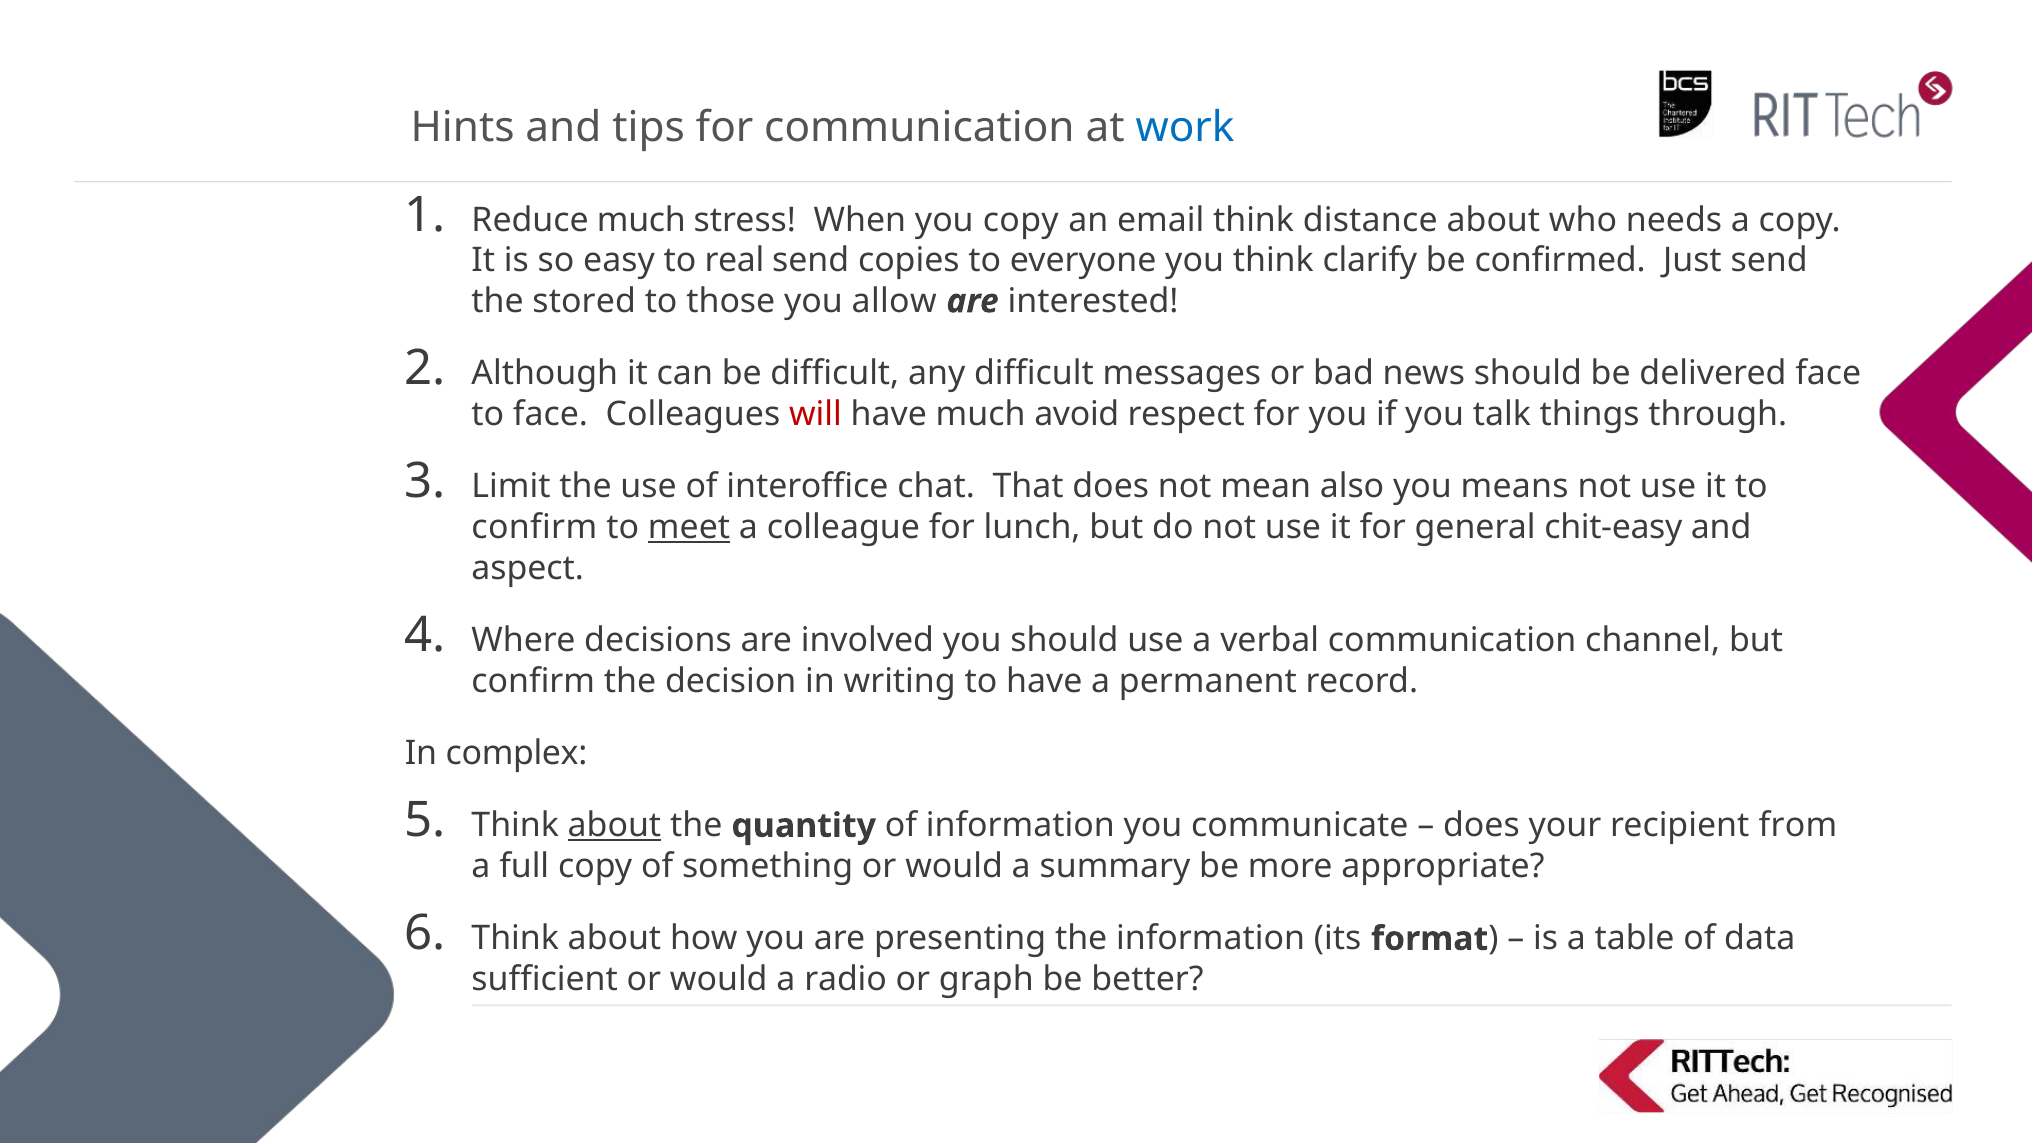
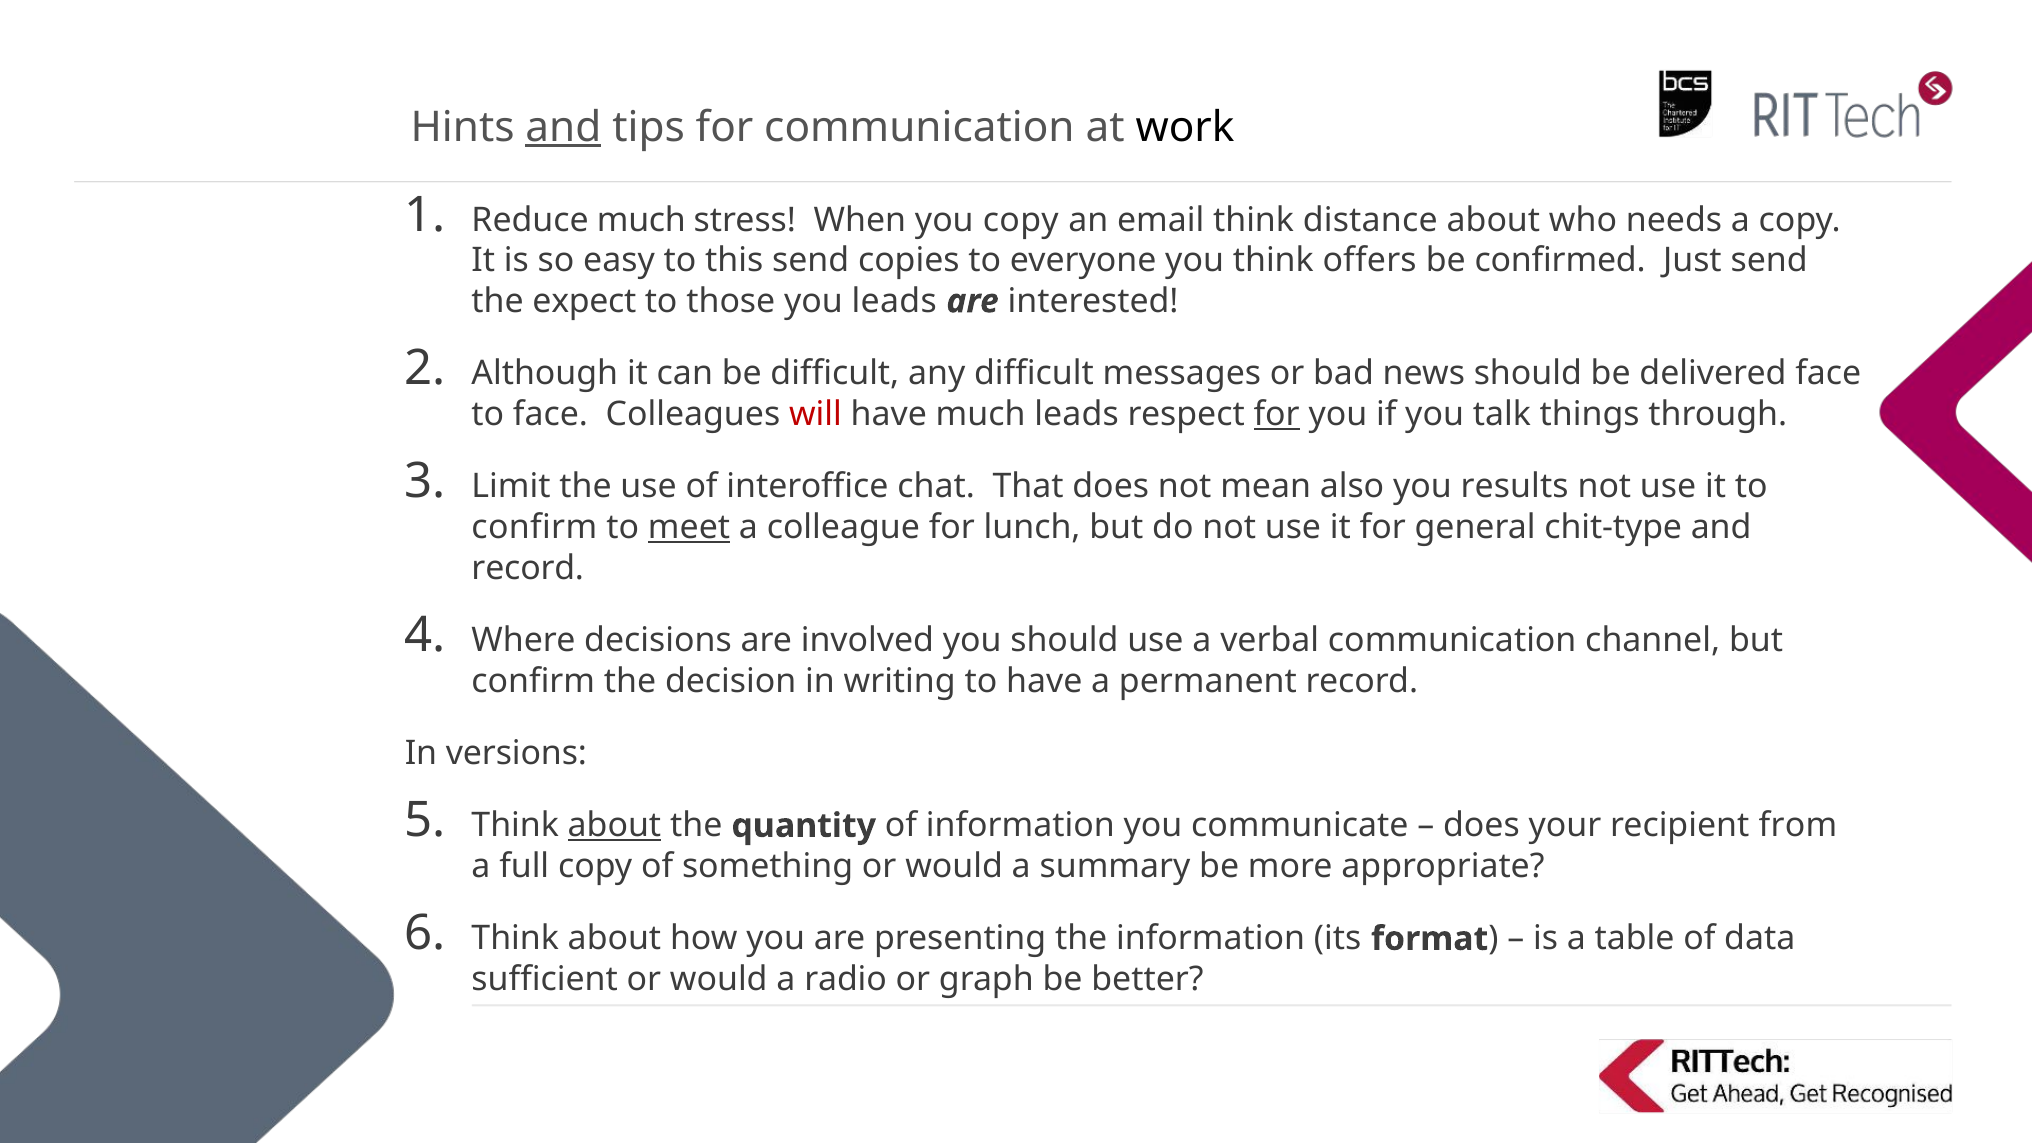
and at (563, 127) underline: none -> present
work colour: blue -> black
real: real -> this
clarify: clarify -> offers
stored: stored -> expect
you allow: allow -> leads
much avoid: avoid -> leads
for at (1277, 414) underline: none -> present
means: means -> results
chit-easy: chit-easy -> chit-type
aspect at (528, 568): aspect -> record
complex: complex -> versions
